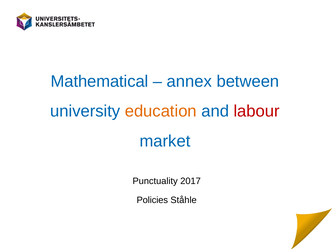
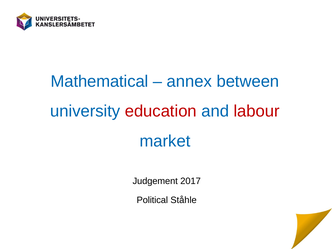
education colour: orange -> red
Punctuality: Punctuality -> Judgement
Policies: Policies -> Political
